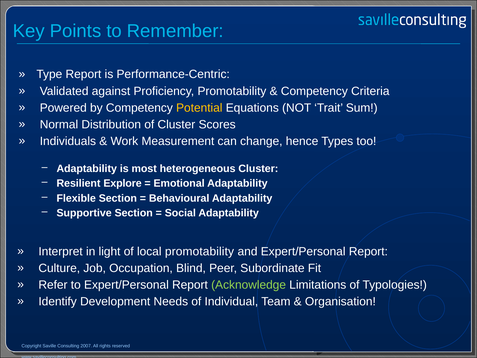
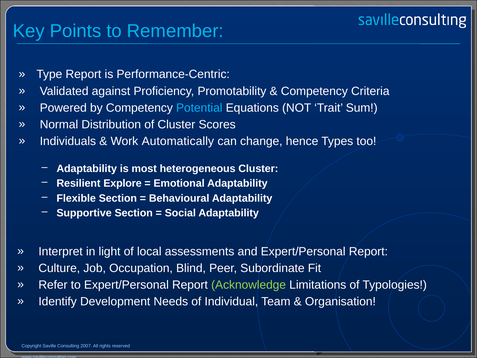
Potential colour: yellow -> light blue
Measurement: Measurement -> Automatically
local promotability: promotability -> assessments
